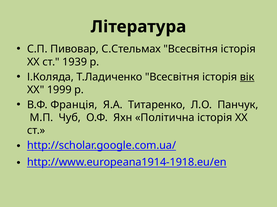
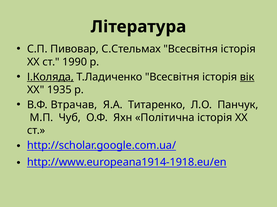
1939: 1939 -> 1990
І.Коляда underline: none -> present
1999: 1999 -> 1935
Франція: Франція -> Втрачав
